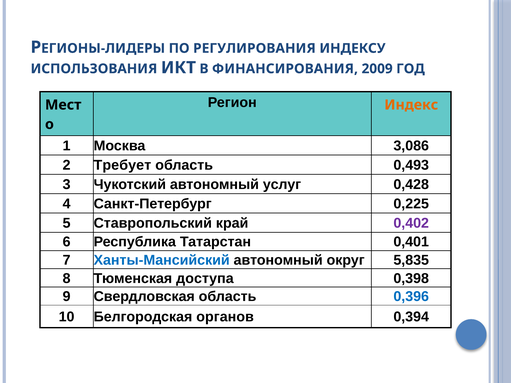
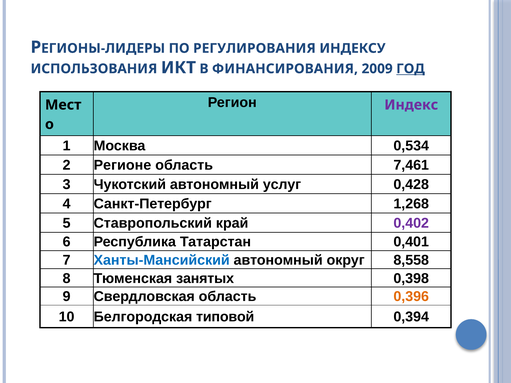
ГОД underline: none -> present
Индекс colour: orange -> purple
3,086: 3,086 -> 0,534
Требует: Требует -> Регионе
0,493: 0,493 -> 7,461
0,225: 0,225 -> 1,268
5,835: 5,835 -> 8,558
доступа: доступа -> занятых
0,396 colour: blue -> orange
органов: органов -> типовой
